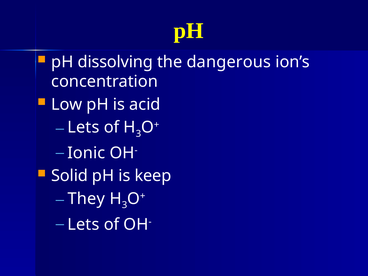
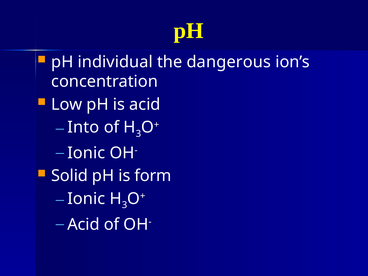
dissolving: dissolving -> individual
Lets at (83, 127): Lets -> Into
keep: keep -> form
They at (86, 199): They -> Ionic
Lets at (83, 224): Lets -> Acid
